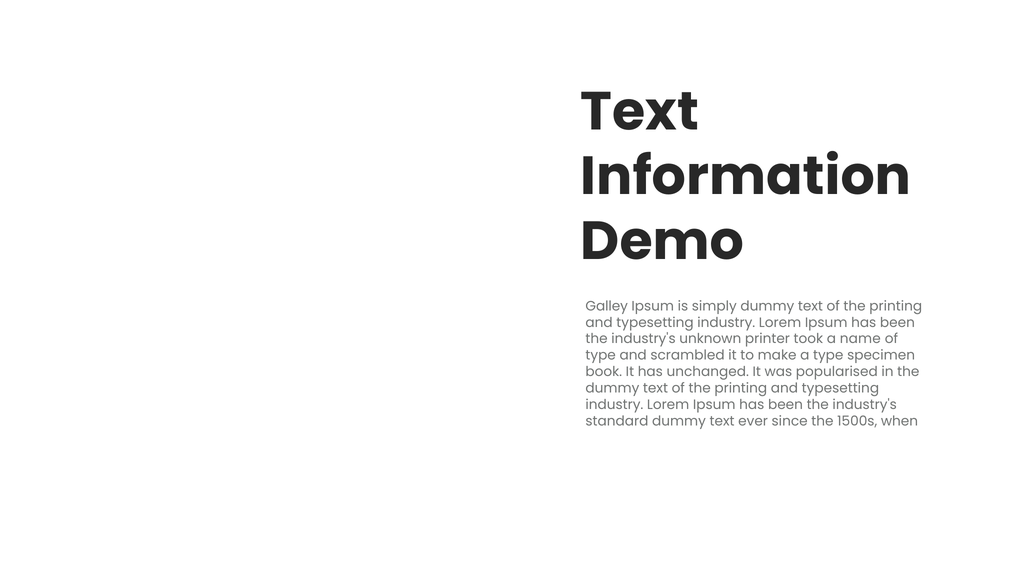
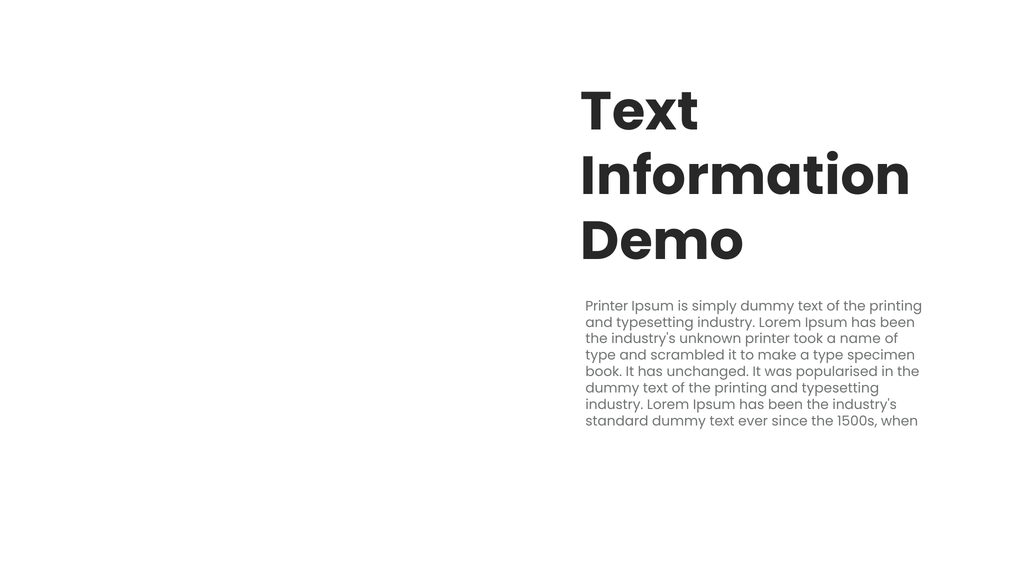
Galley at (607, 306): Galley -> Printer
